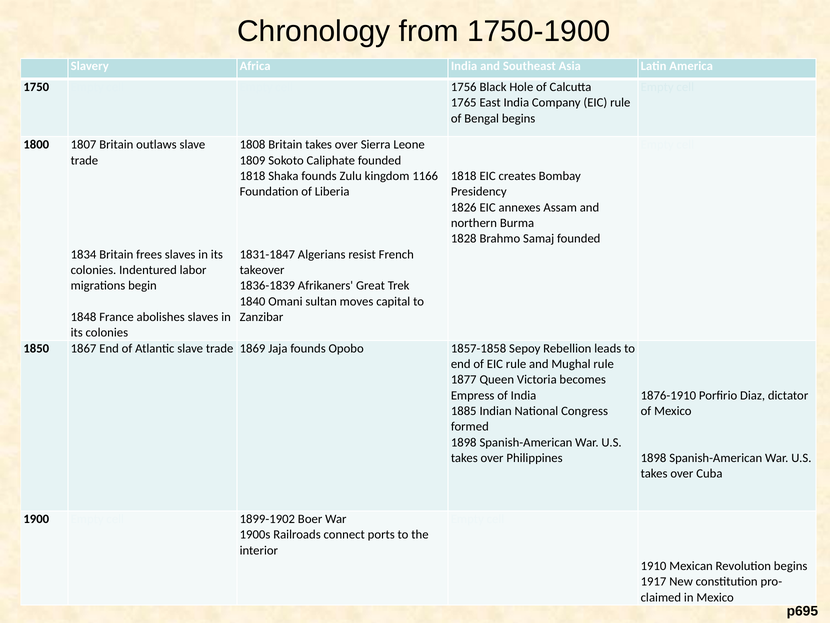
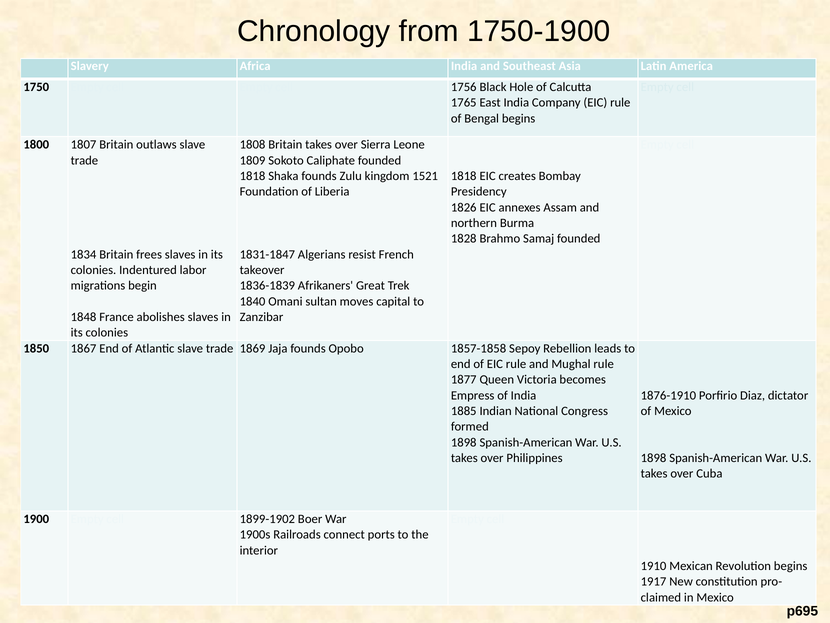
1166: 1166 -> 1521
